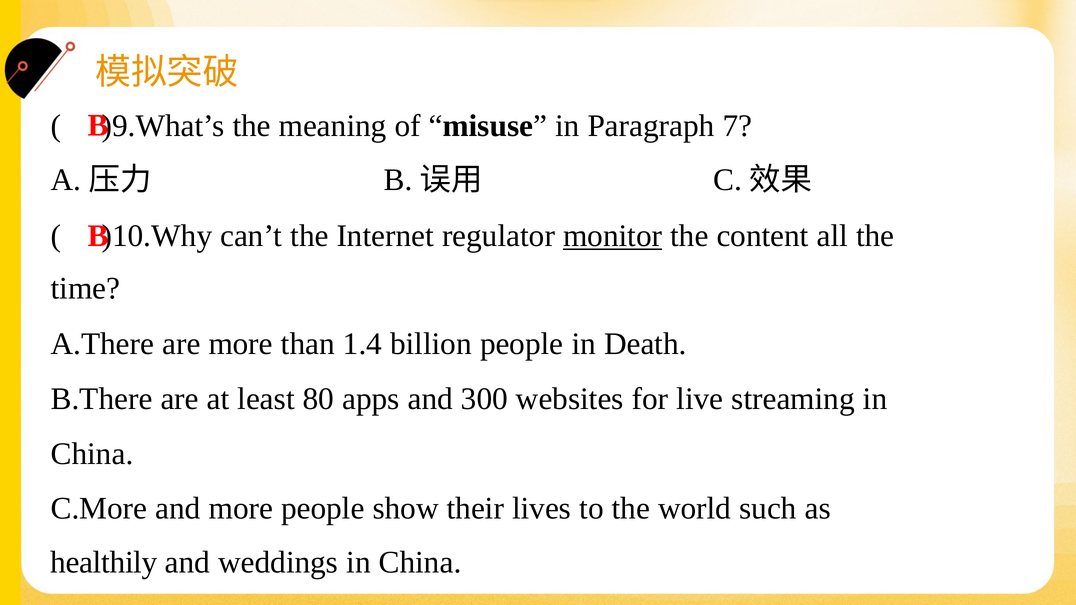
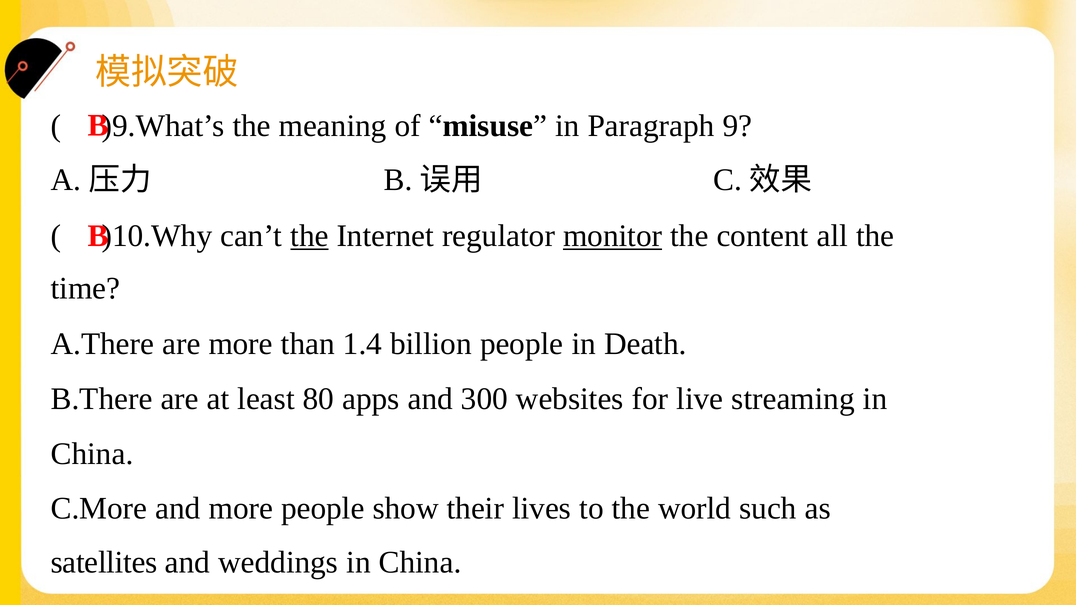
7: 7 -> 9
the at (309, 236) underline: none -> present
healthily: healthily -> satellites
